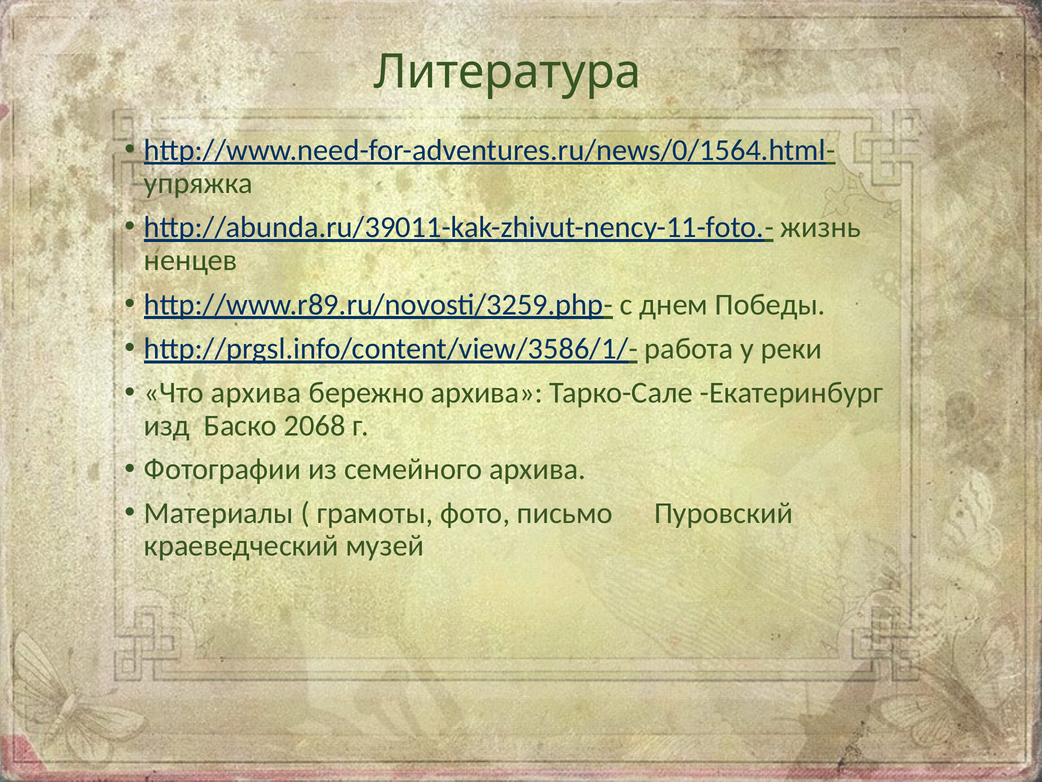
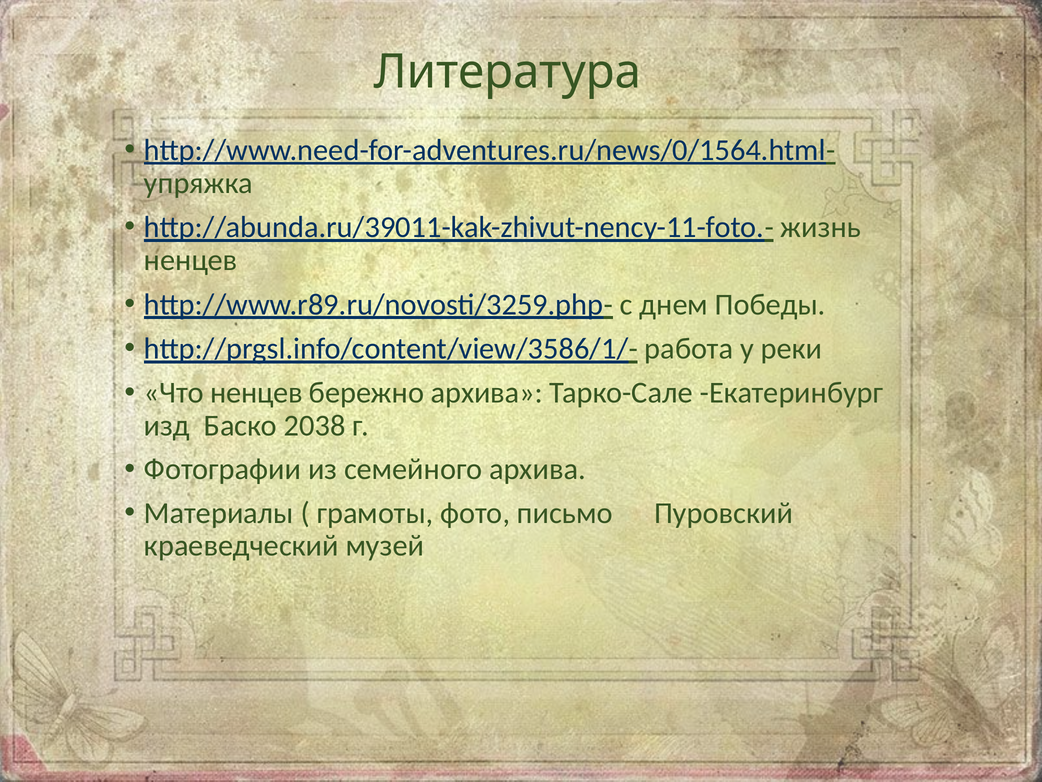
Что архива: архива -> ненцев
2068: 2068 -> 2038
